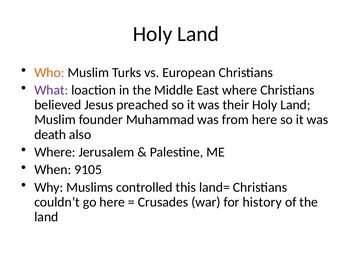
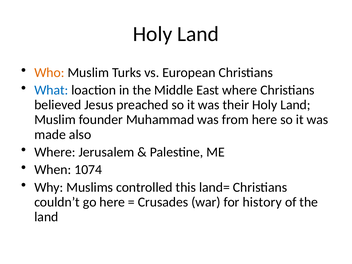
What colour: purple -> blue
death: death -> made
9105: 9105 -> 1074
